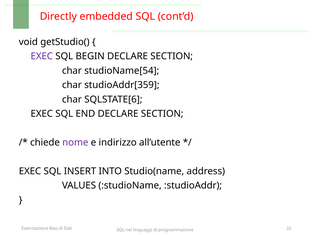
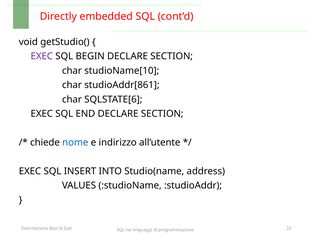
studioName[54: studioName[54 -> studioName[10
studioAddr[359: studioAddr[359 -> studioAddr[861
nome colour: purple -> blue
